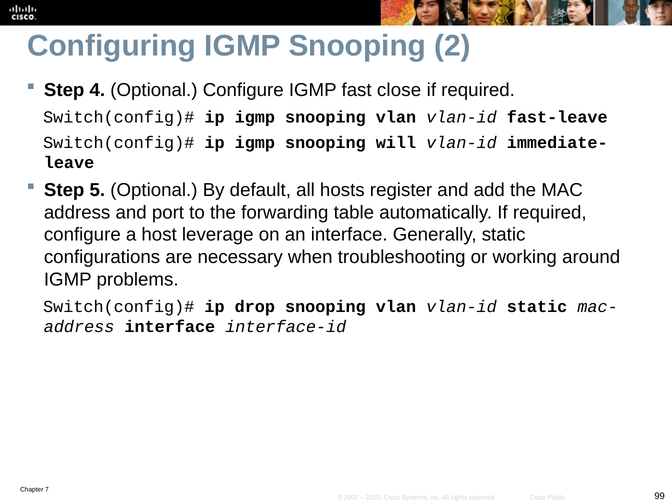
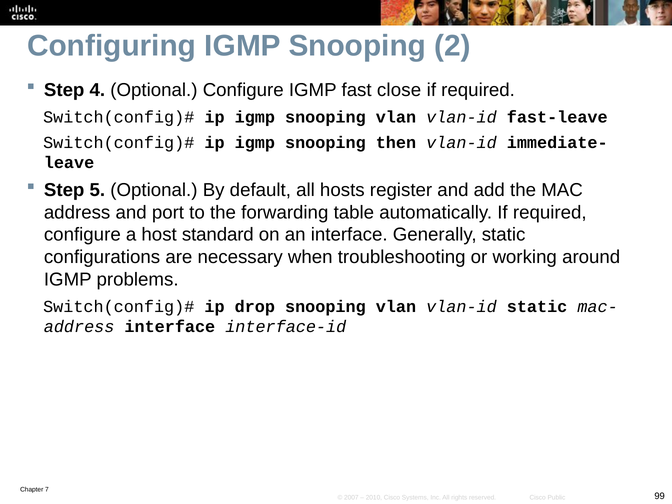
will: will -> then
leverage: leverage -> standard
